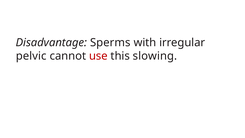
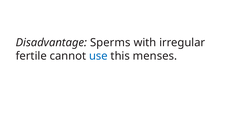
pelvic: pelvic -> fertile
use colour: red -> blue
slowing: slowing -> menses
